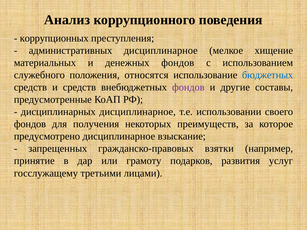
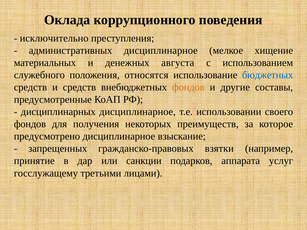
Анализ: Анализ -> Оклада
коррупционных: коррупционных -> исключительно
денежных фондов: фондов -> августа
фондов at (188, 87) colour: purple -> orange
грамоту: грамоту -> санкции
развития: развития -> аппарата
